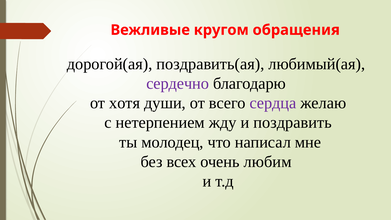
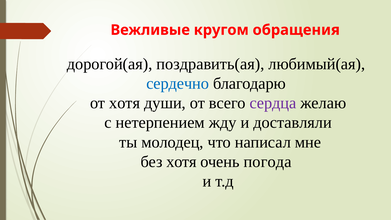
сердечно colour: purple -> blue
поздравить: поздравить -> доставляли
без всех: всех -> хотя
любим: любим -> погода
